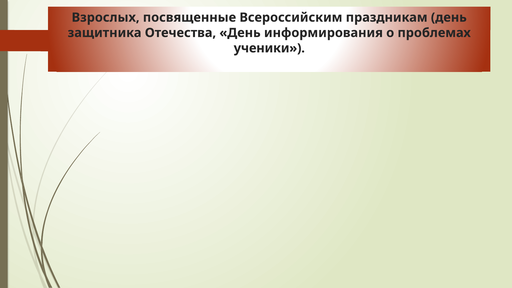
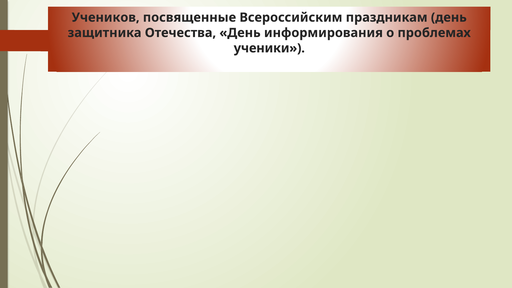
Взрослых: Взрослых -> Учеников
